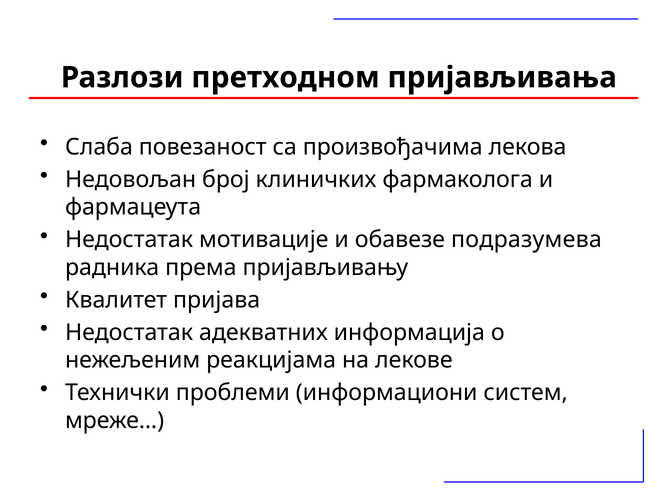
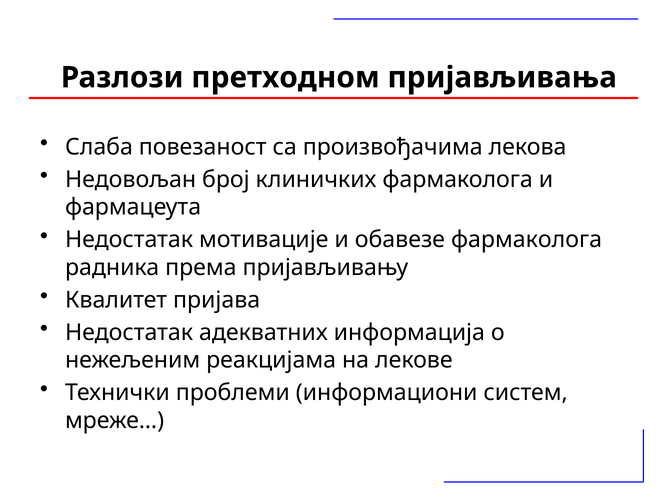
обавезе подразумева: подразумева -> фармаколога
